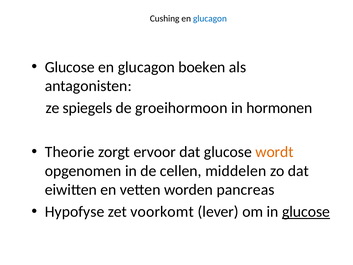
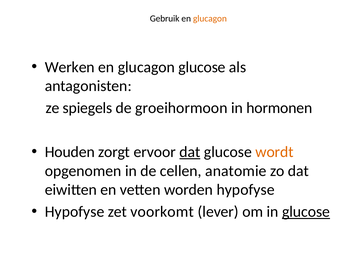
Cushing: Cushing -> Gebruik
glucagon at (210, 19) colour: blue -> orange
Glucose at (70, 67): Glucose -> Werken
glucagon boeken: boeken -> glucose
Theorie: Theorie -> Houden
dat at (190, 152) underline: none -> present
middelen: middelen -> anatomie
worden pancreas: pancreas -> hypofyse
